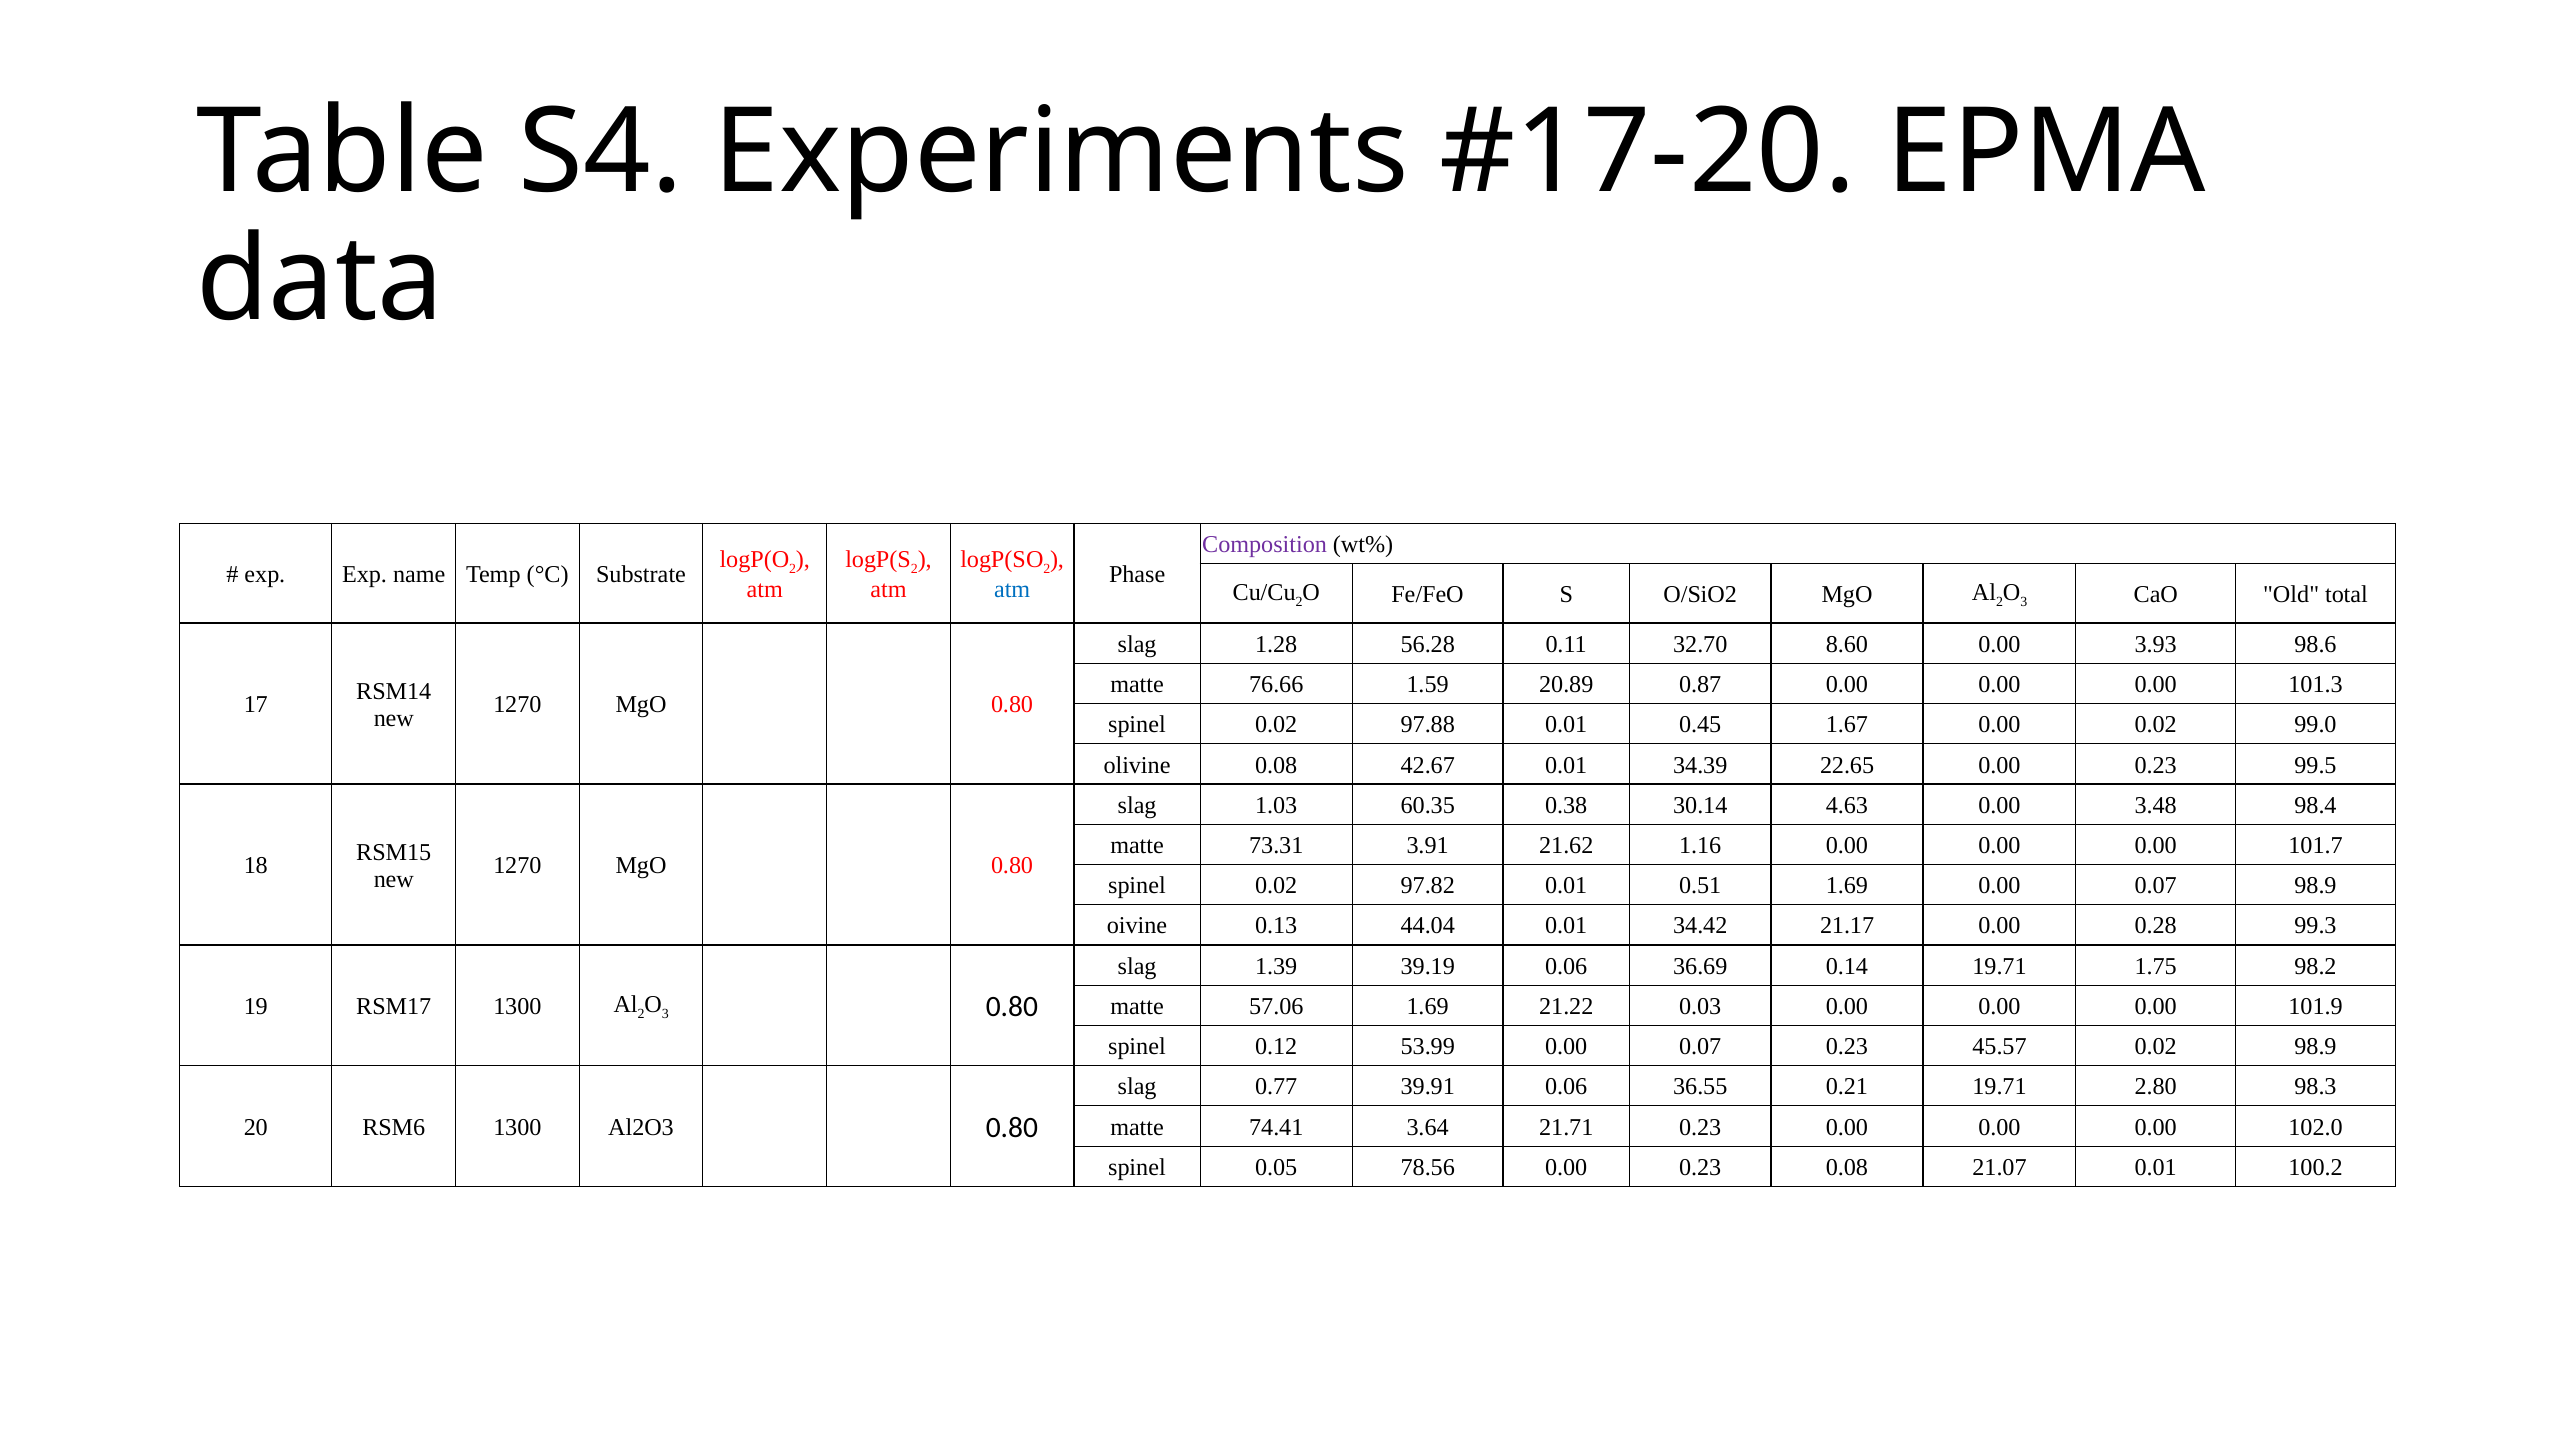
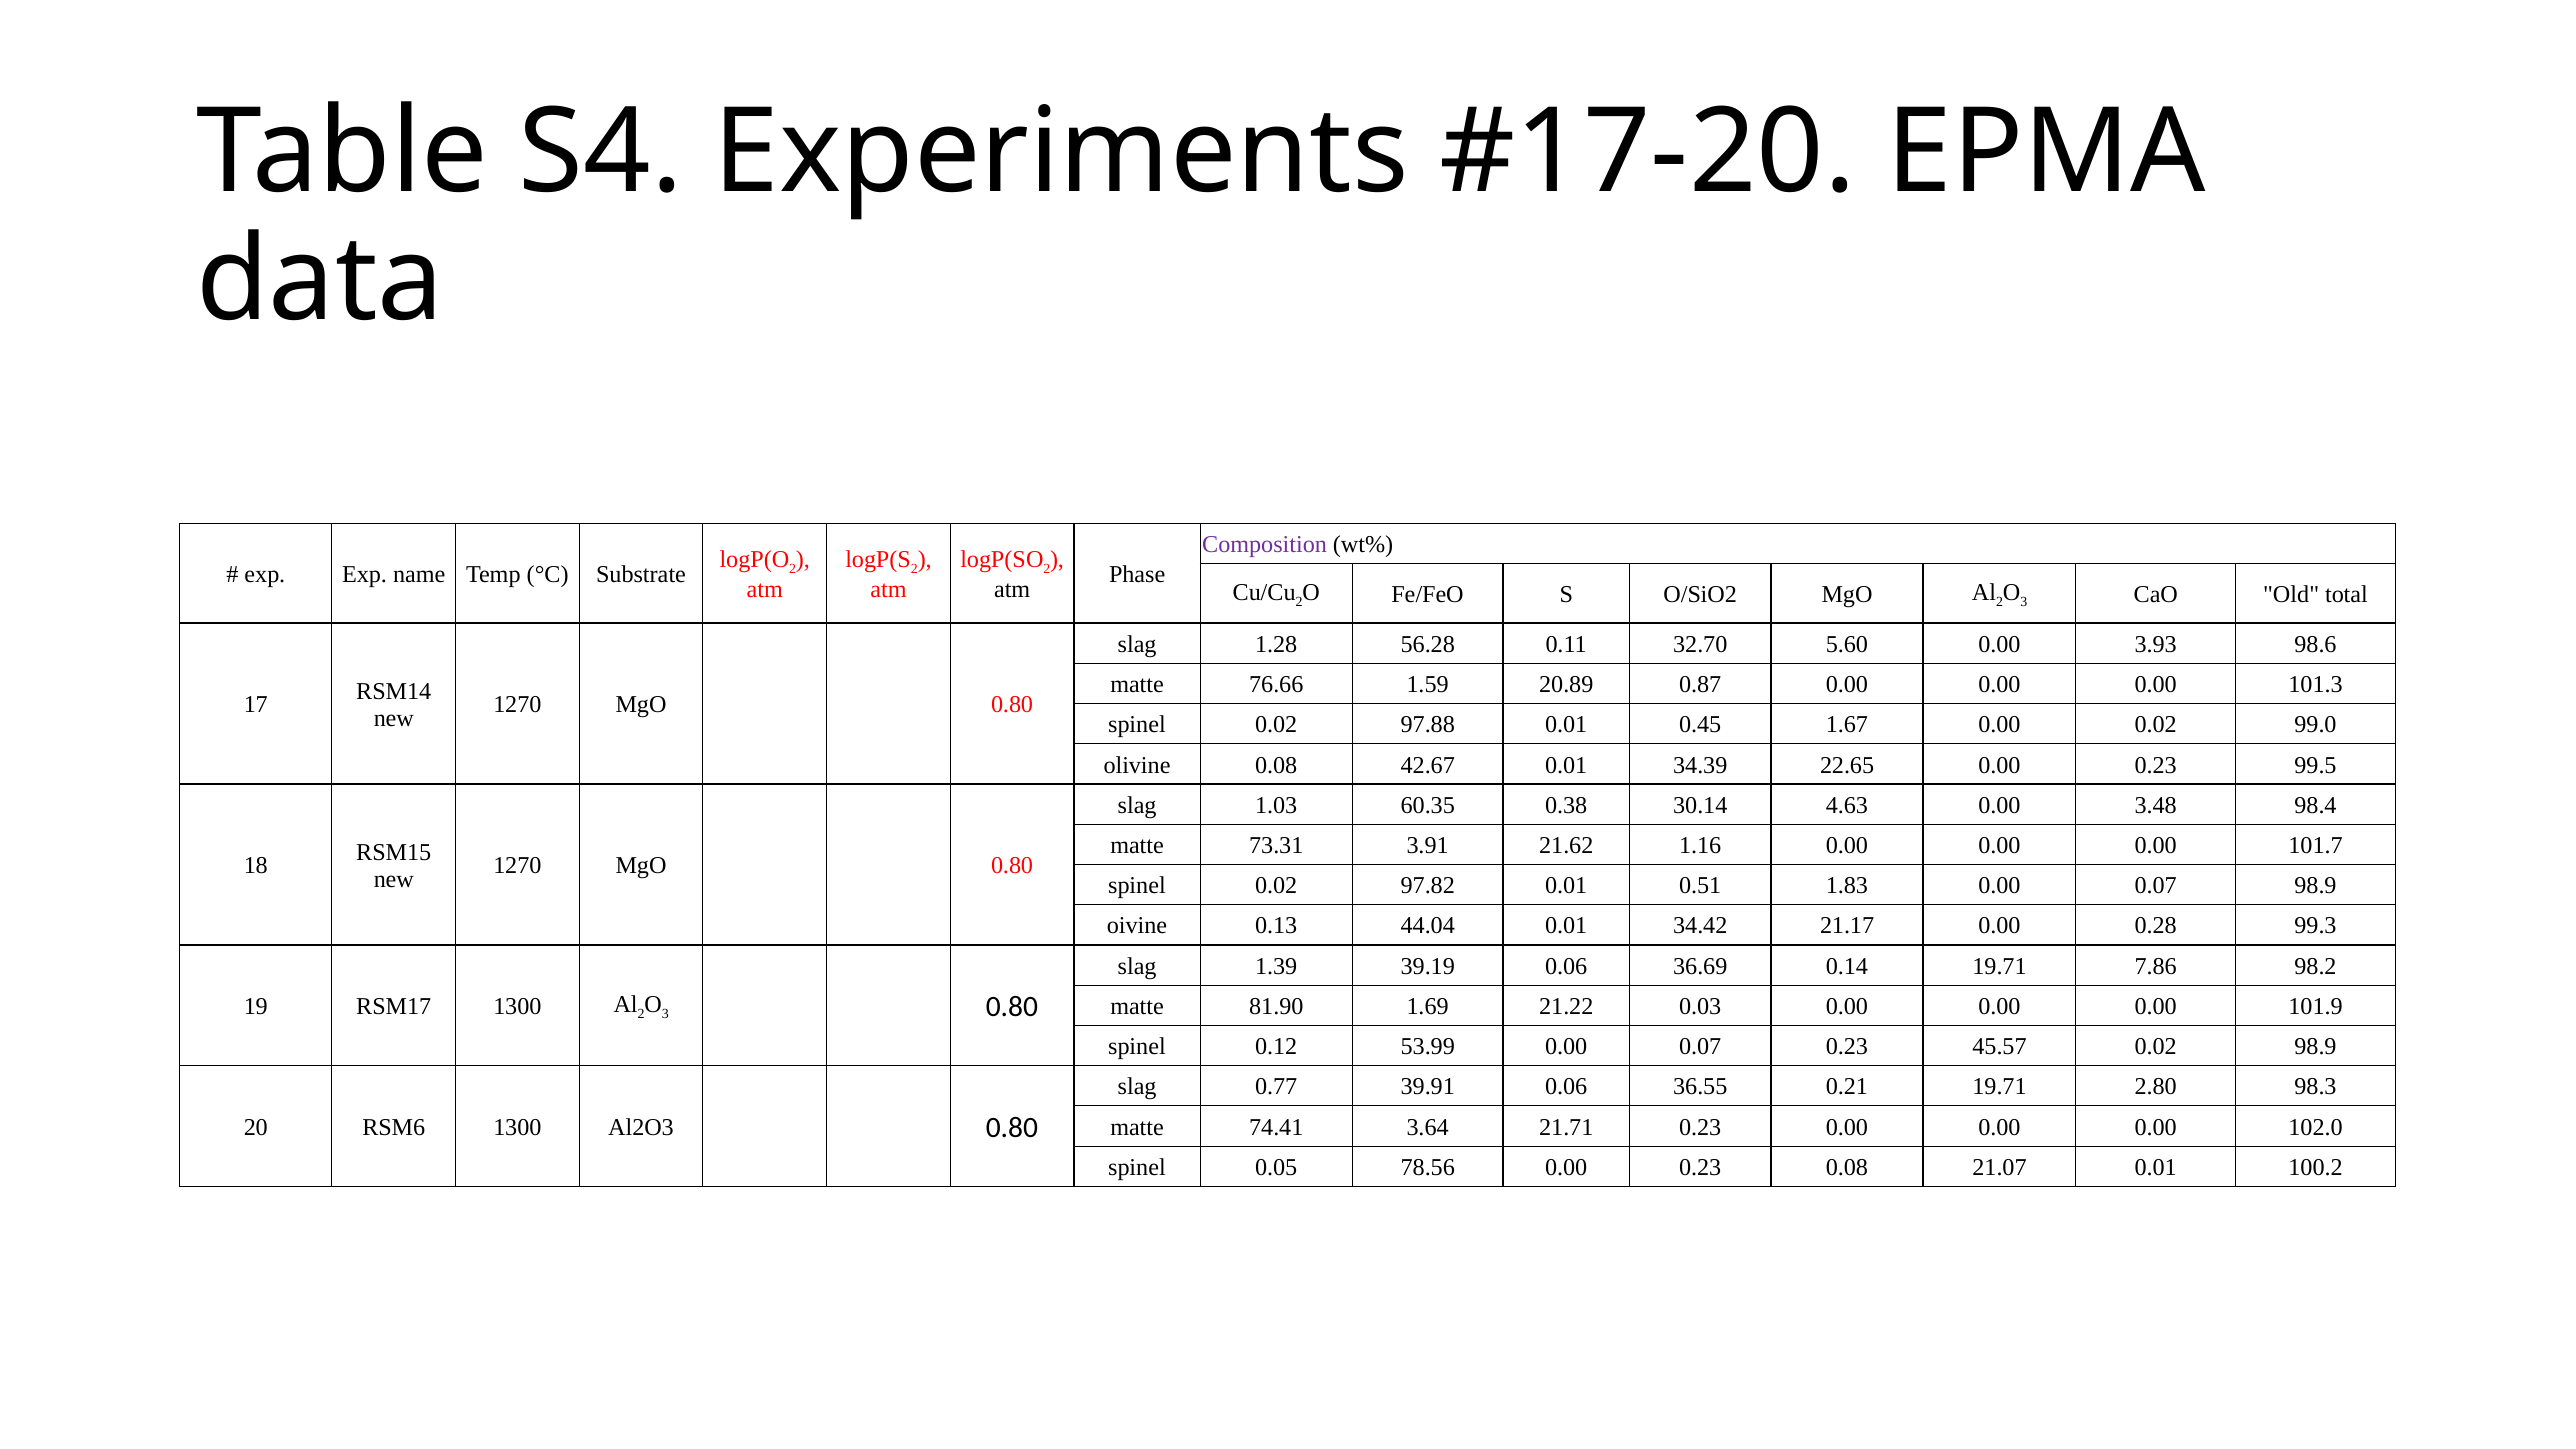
atm at (1012, 590) colour: blue -> black
8.60: 8.60 -> 5.60
0.51 1.69: 1.69 -> 1.83
1.75: 1.75 -> 7.86
57.06: 57.06 -> 81.90
